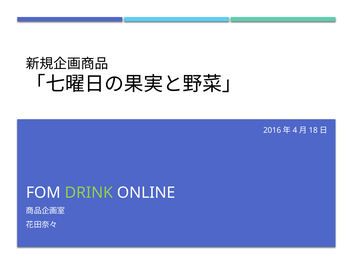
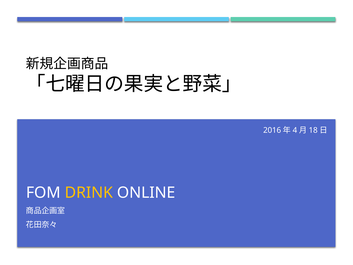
DRINK colour: light green -> yellow
